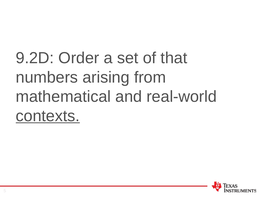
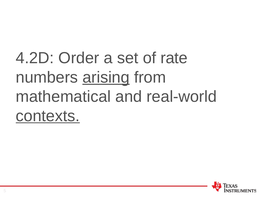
9.2D: 9.2D -> 4.2D
that: that -> rate
arising underline: none -> present
